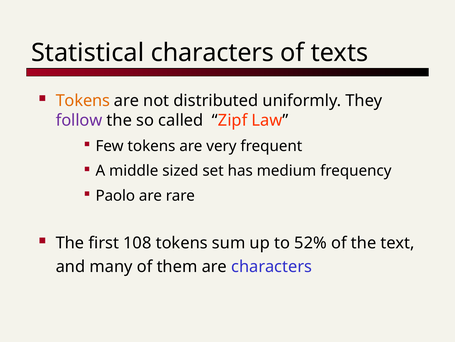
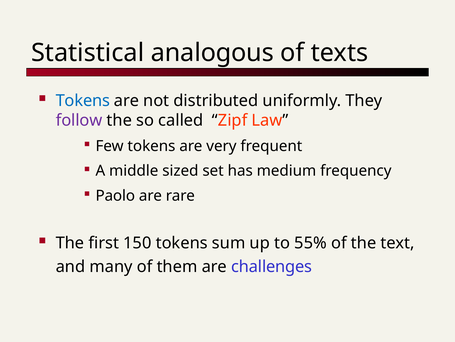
Statistical characters: characters -> analogous
Tokens at (83, 100) colour: orange -> blue
108: 108 -> 150
52%: 52% -> 55%
are characters: characters -> challenges
